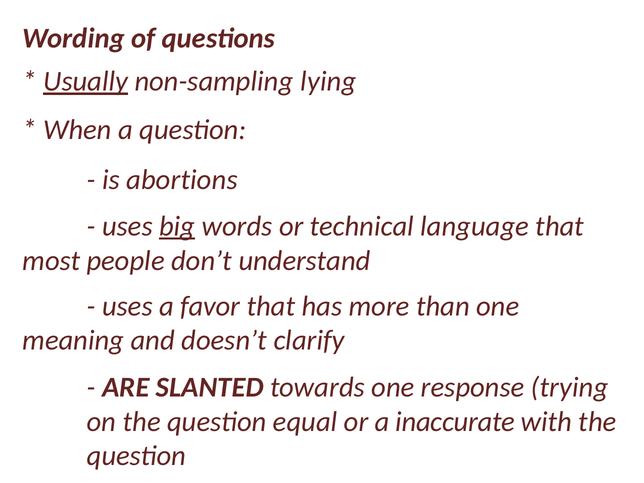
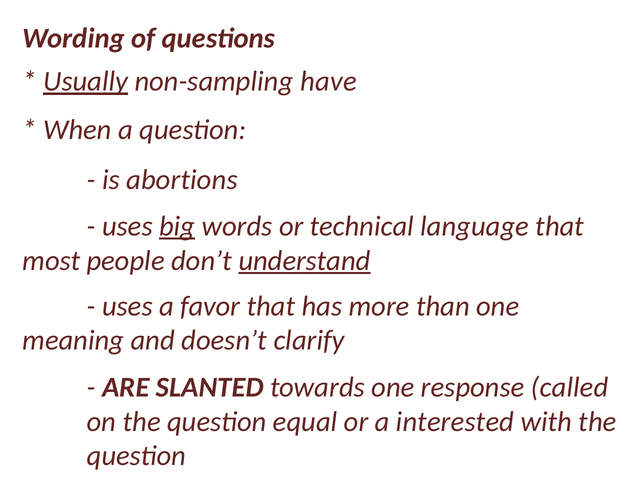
lying: lying -> have
understand underline: none -> present
trying: trying -> called
inaccurate: inaccurate -> interested
